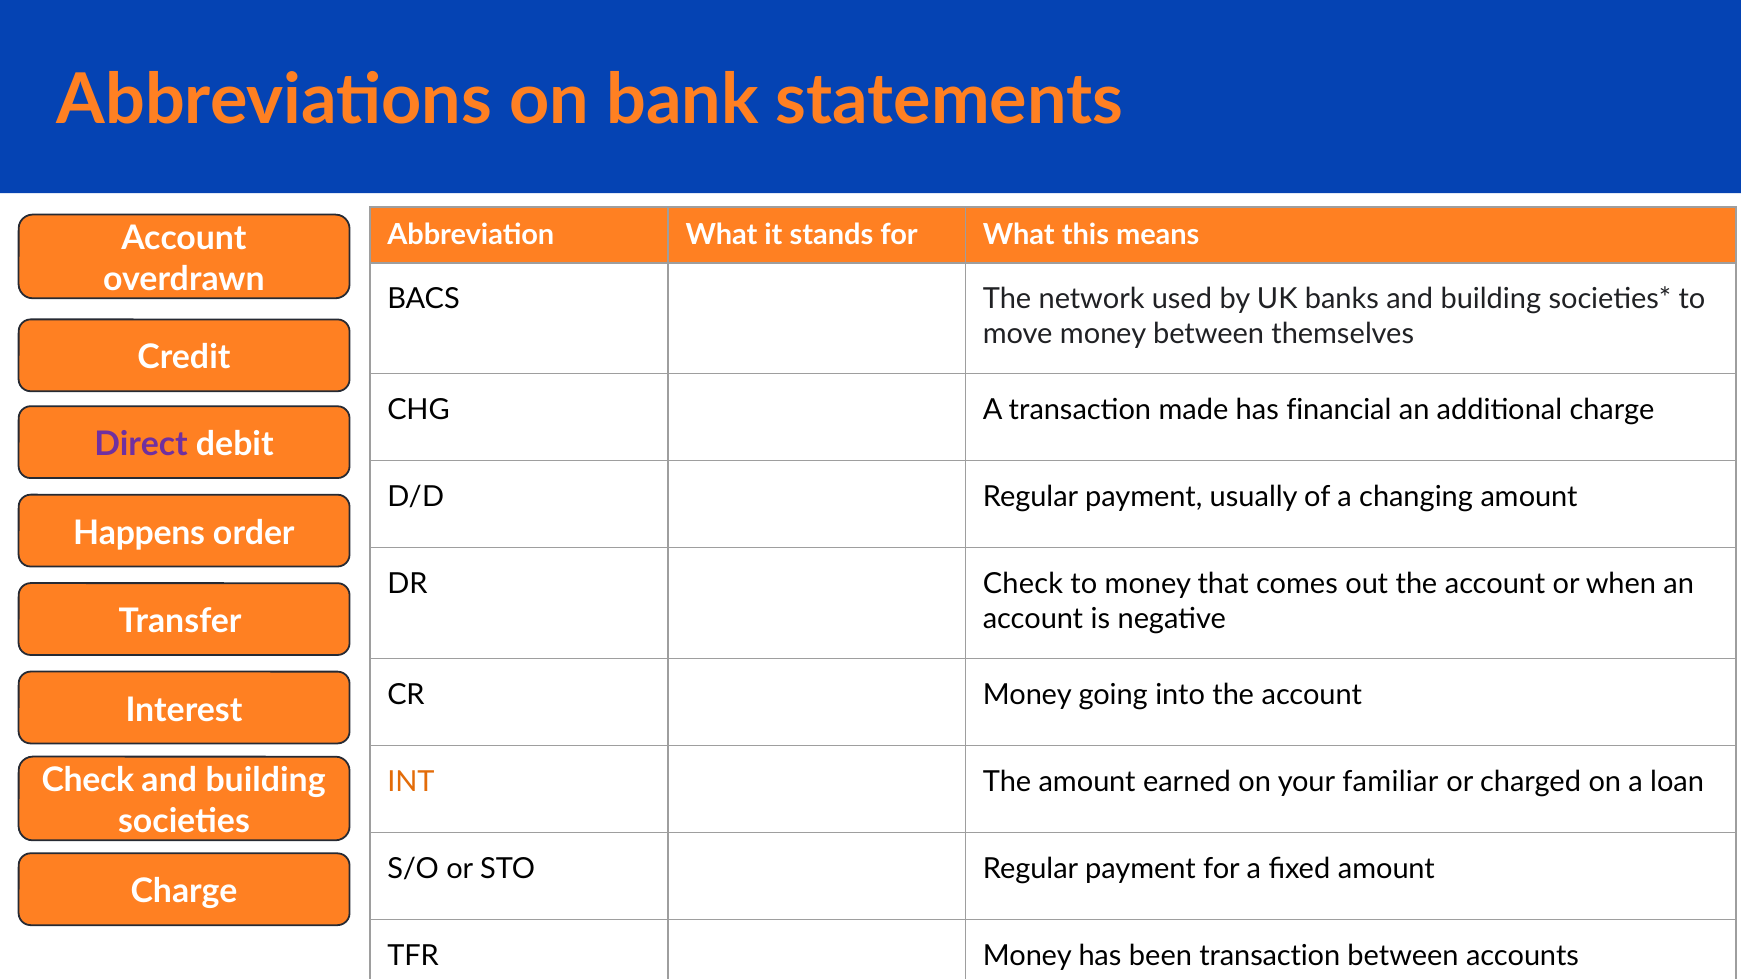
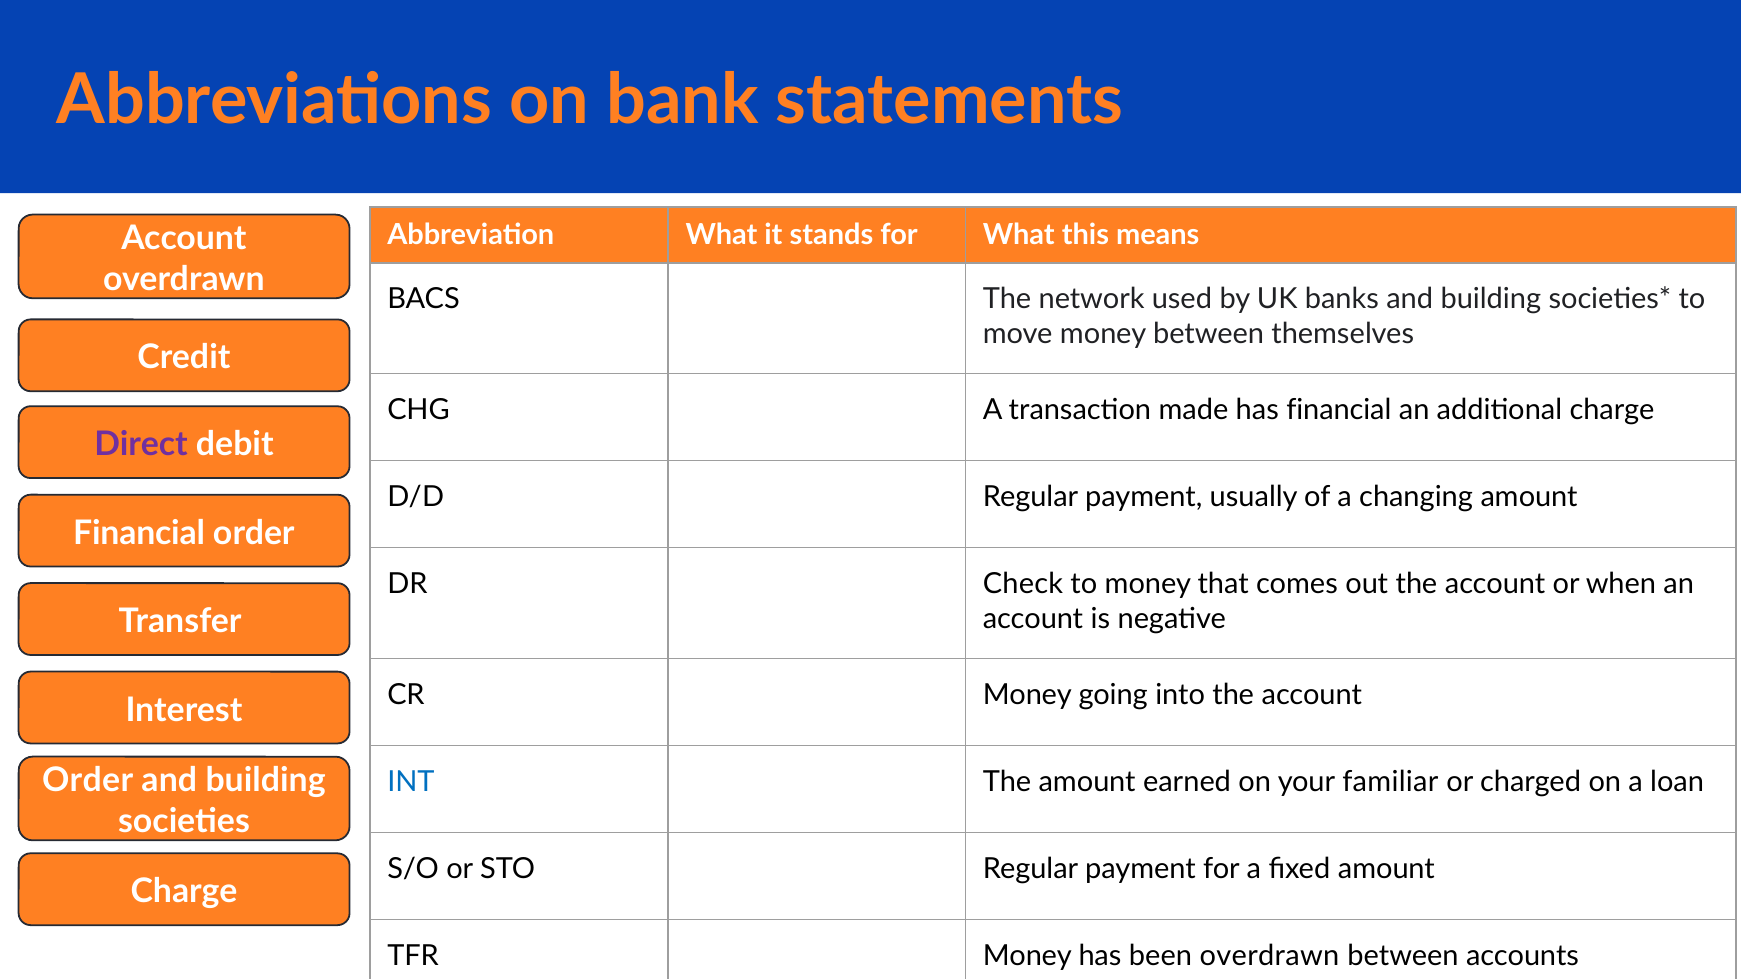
Happens at (139, 533): Happens -> Financial
Check at (88, 781): Check -> Order
INT colour: orange -> blue
been transaction: transaction -> overdrawn
